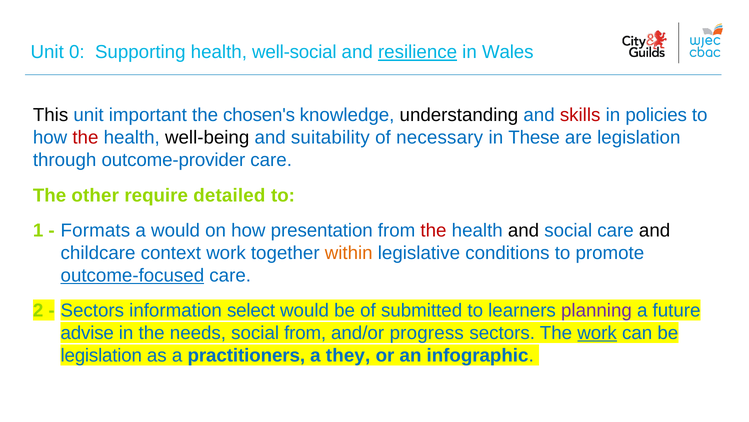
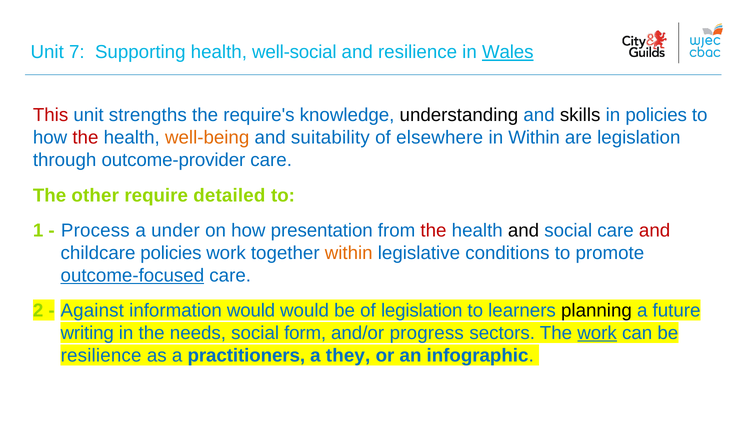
0: 0 -> 7
resilience at (418, 52) underline: present -> none
Wales underline: none -> present
This colour: black -> red
important: important -> strengths
chosen's: chosen's -> require's
skills colour: red -> black
well-being colour: black -> orange
necessary: necessary -> elsewhere
in These: These -> Within
Formats: Formats -> Process
a would: would -> under
and at (655, 230) colour: black -> red
childcare context: context -> policies
Sectors at (92, 310): Sectors -> Against
information select: select -> would
of submitted: submitted -> legislation
planning colour: purple -> black
advise: advise -> writing
social from: from -> form
legislation at (101, 355): legislation -> resilience
